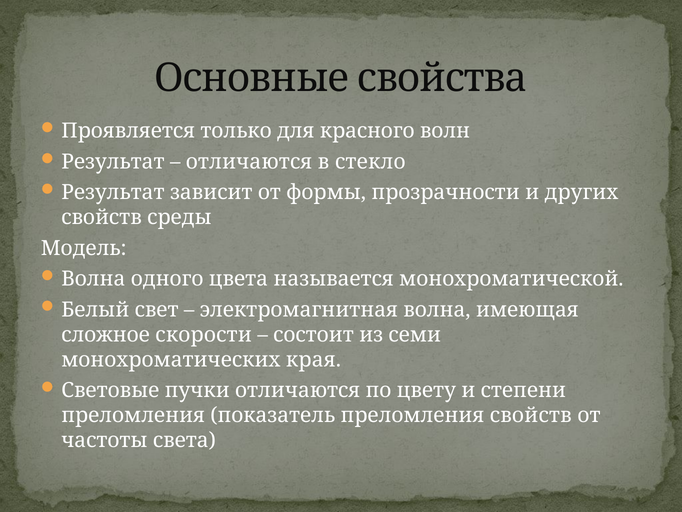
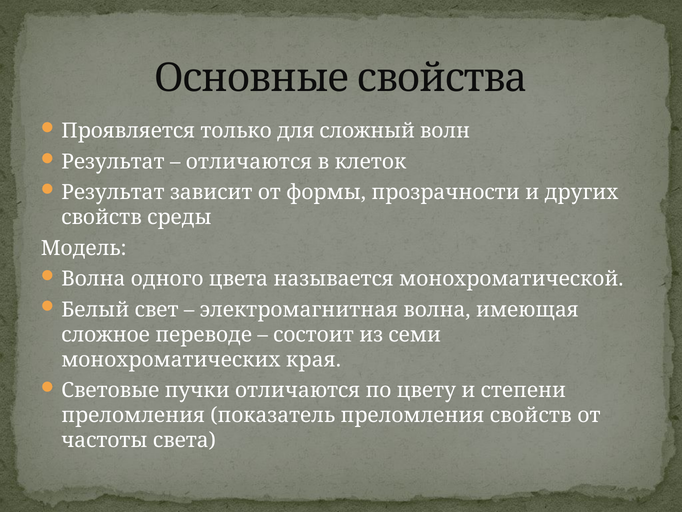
красного: красного -> сложный
стекло: стекло -> клеток
скорости: скорости -> переводе
